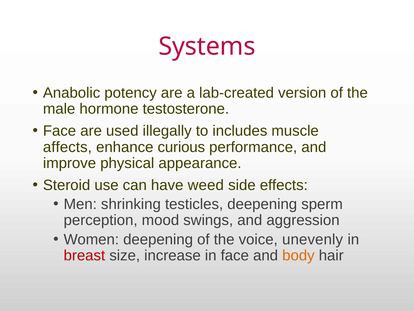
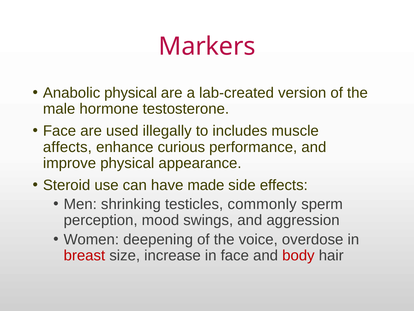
Systems: Systems -> Markers
Anabolic potency: potency -> physical
weed: weed -> made
testicles deepening: deepening -> commonly
unevenly: unevenly -> overdose
body colour: orange -> red
